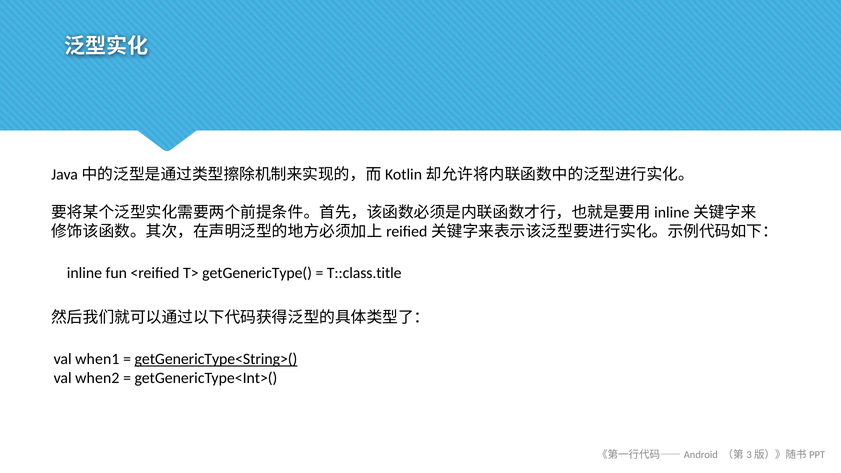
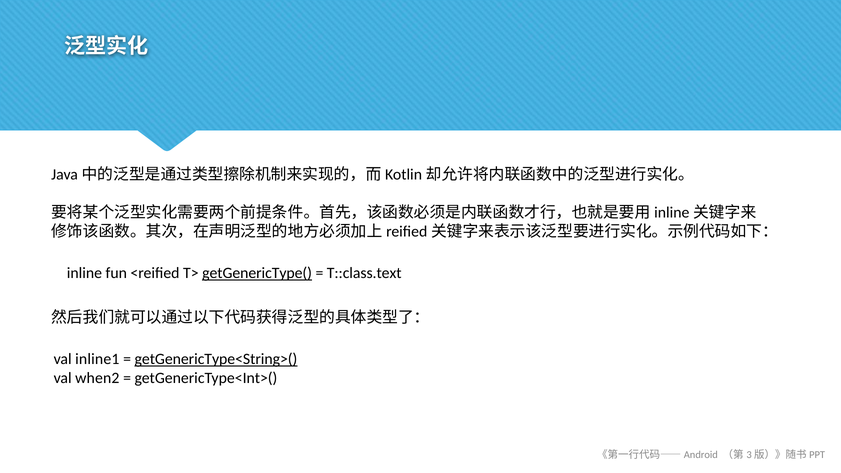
getGenericType( underline: none -> present
T::class.title: T::class.title -> T::class.text
when1: when1 -> inline1
